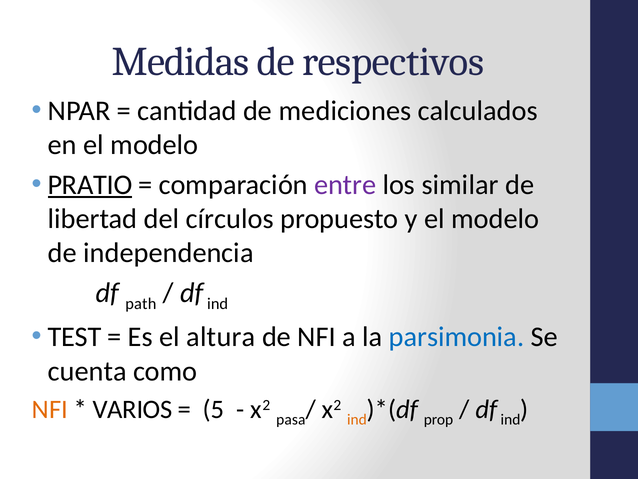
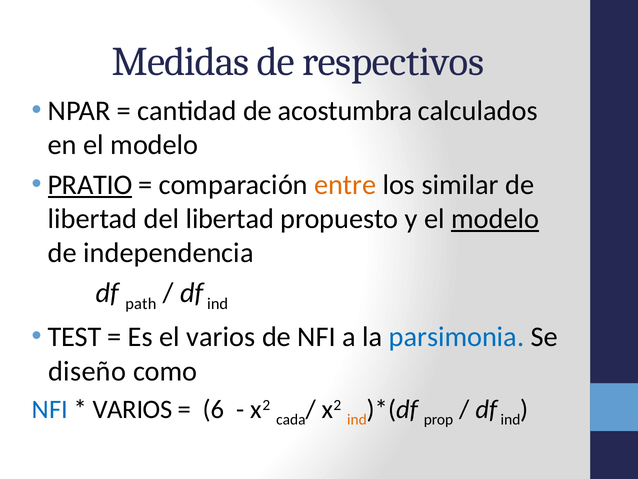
mediciones: mediciones -> acostumbra
entre colour: purple -> orange
del círculos: círculos -> libertad
modelo at (495, 219) underline: none -> present
el altura: altura -> varios
cuenta: cuenta -> diseño
NFI at (50, 409) colour: orange -> blue
5: 5 -> 6
pasa: pasa -> cada
